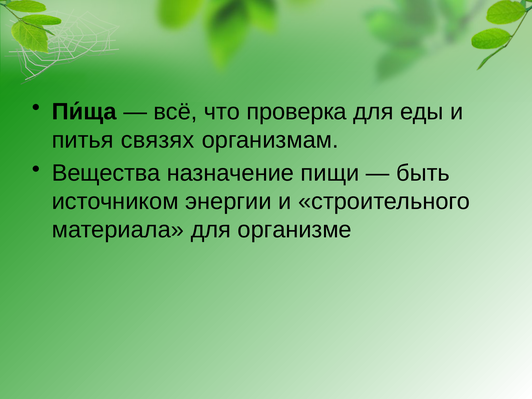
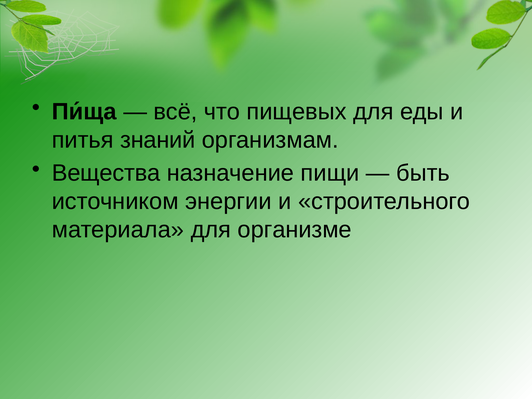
проверка: проверка -> пищевых
связях: связях -> знаний
